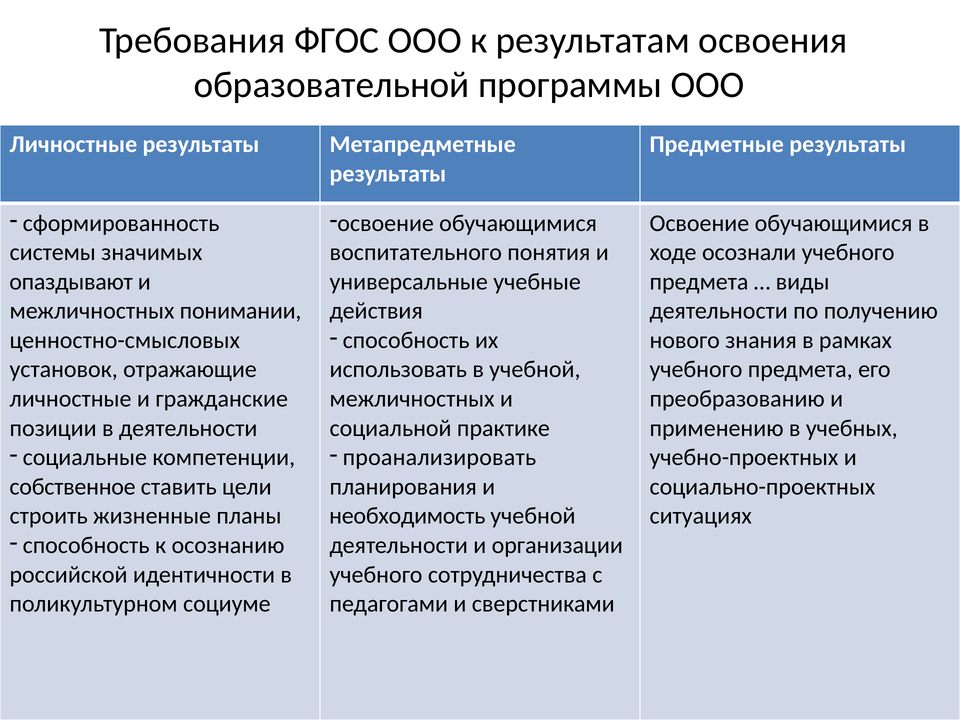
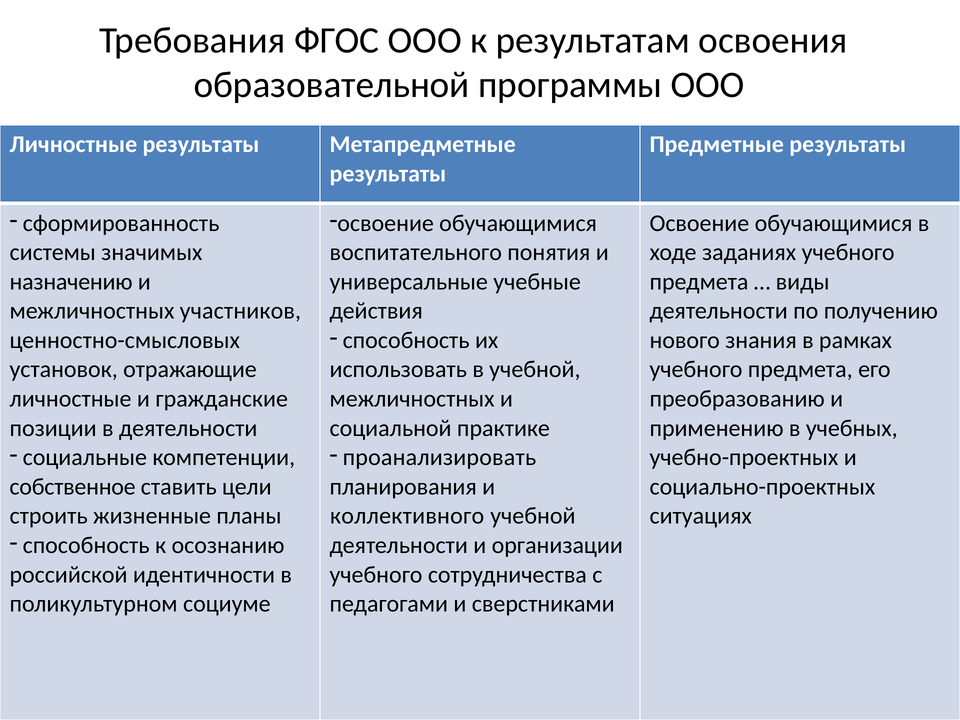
осознали: осознали -> заданиях
опаздывают: опаздывают -> назначению
понимании: понимании -> участников
необходимость: необходимость -> коллективного
